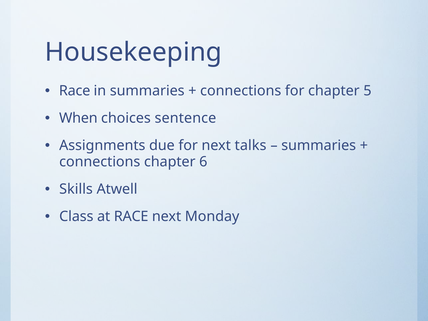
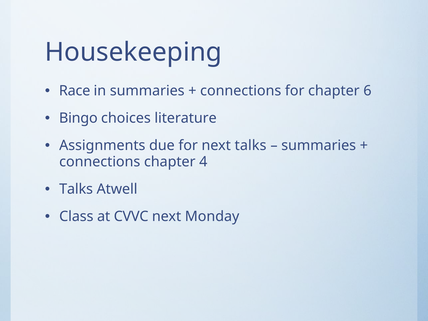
5: 5 -> 6
When: When -> Bingo
sentence: sentence -> literature
6: 6 -> 4
Skills at (76, 189): Skills -> Talks
at RACE: RACE -> CVVC
